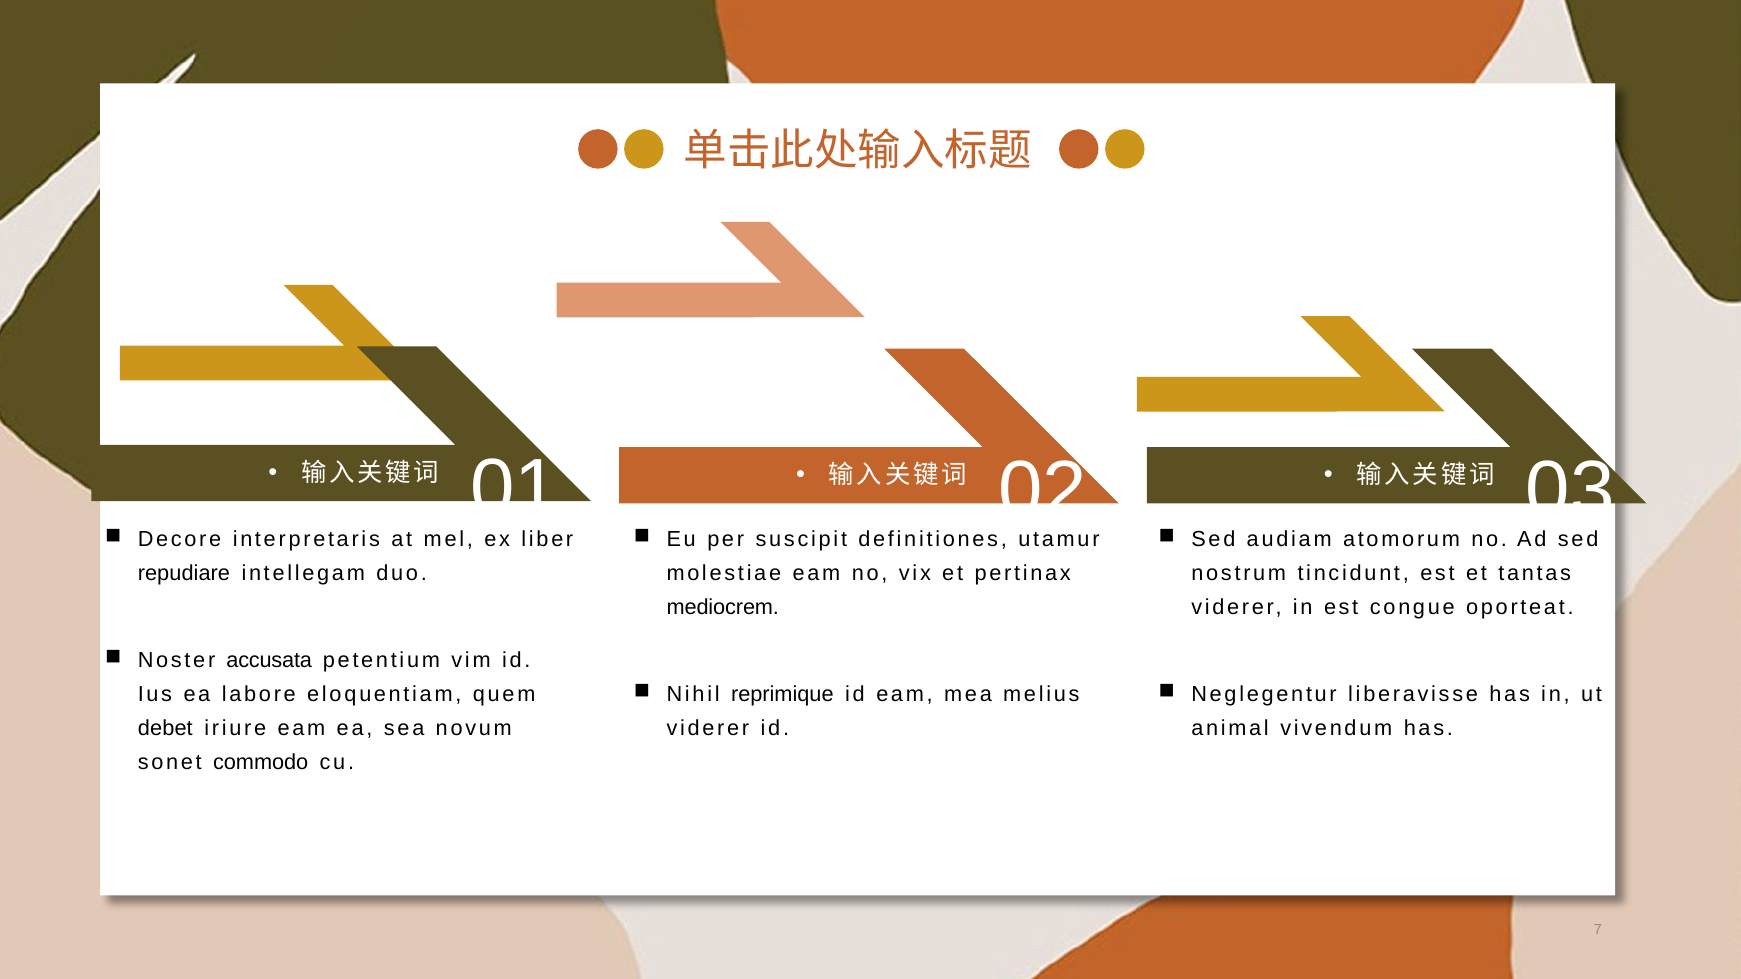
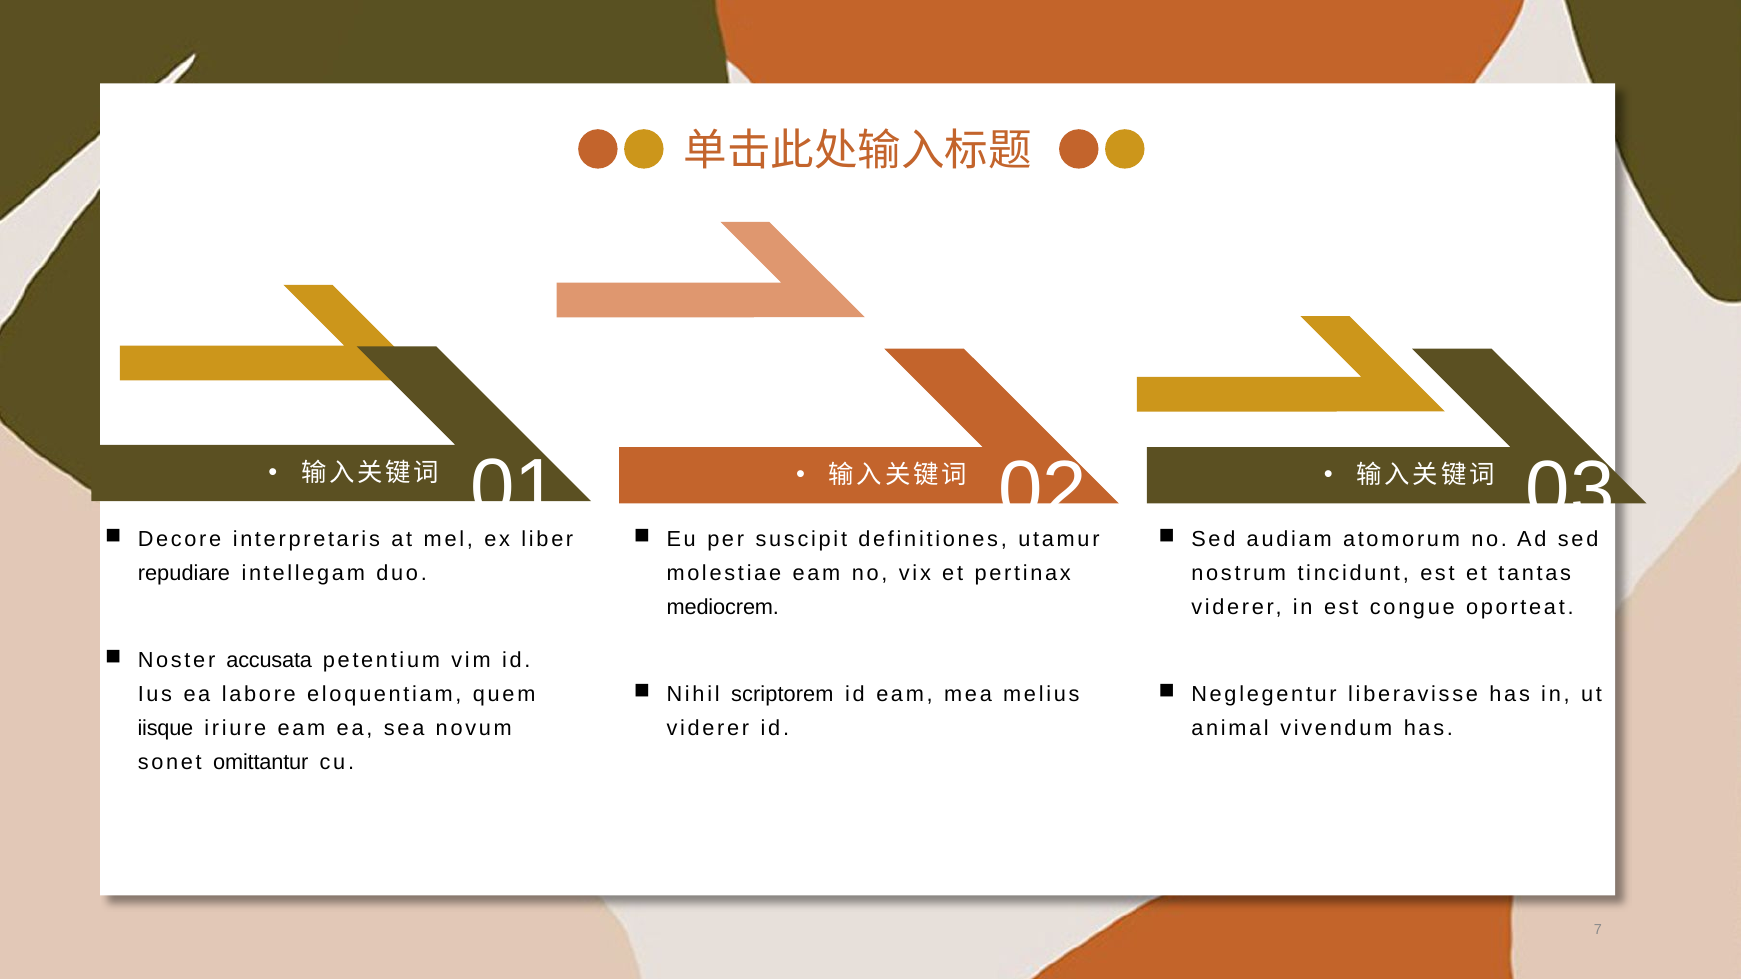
reprimique: reprimique -> scriptorem
debet: debet -> iisque
commodo: commodo -> omittantur
